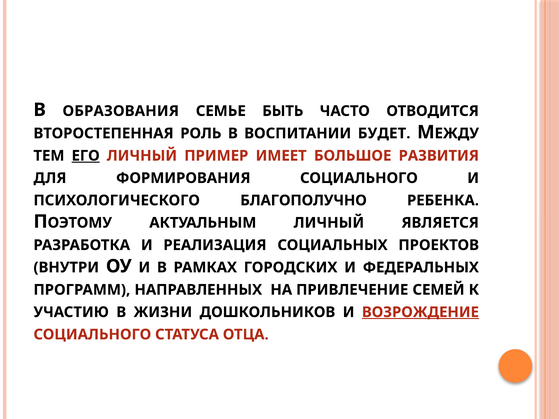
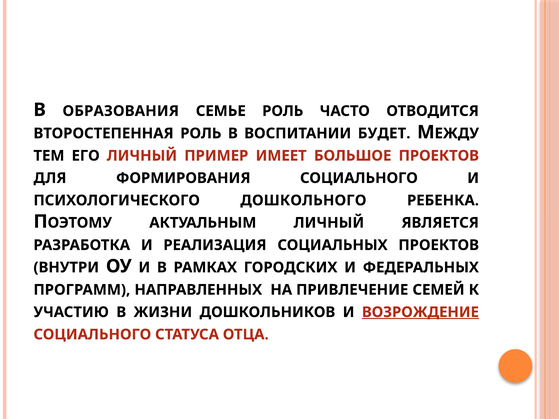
СЕМЬЕ БЫТЬ: БЫТЬ -> РОЛЬ
ЕГО underline: present -> none
БОЛЬШОЕ РАЗВИТИЯ: РАЗВИТИЯ -> ПРОЕКТОВ
БЛАГОПОЛУЧНО: БЛАГОПОЛУЧНО -> ДОШКОЛЬНОГО
